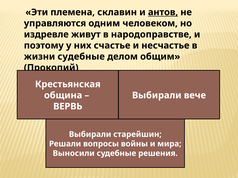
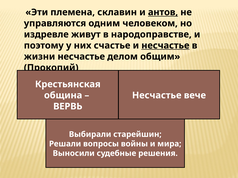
несчастье at (165, 46) underline: none -> present
жизни судебные: судебные -> несчастье
Выбирали at (157, 96): Выбирали -> Несчастье
